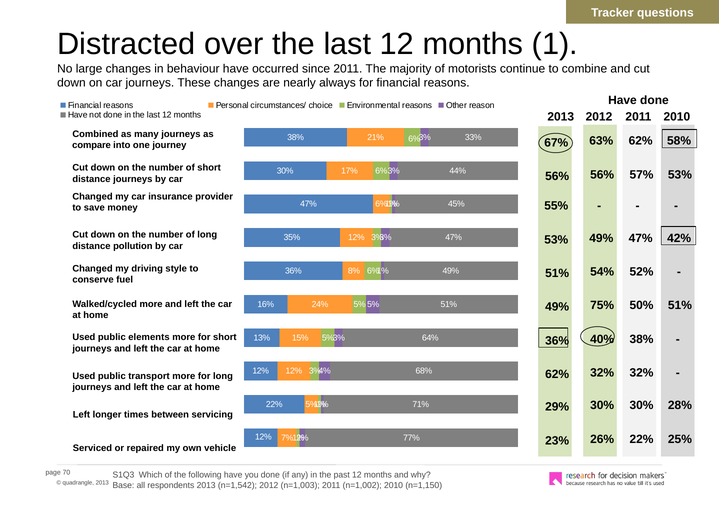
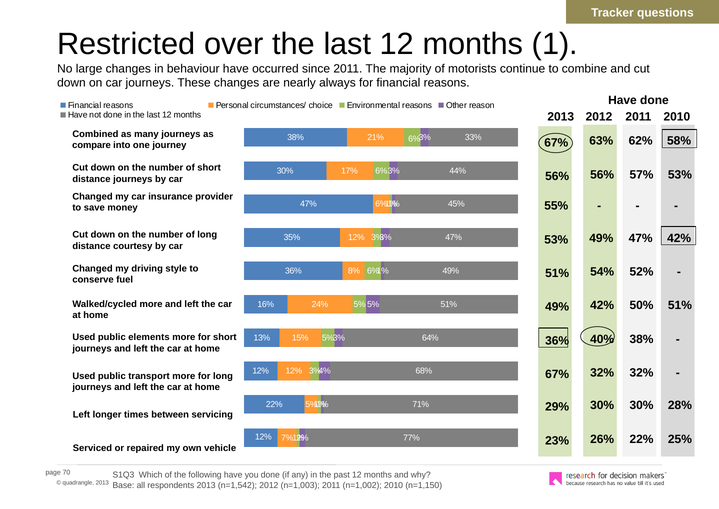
Distracted: Distracted -> Restricted
pollution: pollution -> courtesy
75% at (602, 305): 75% -> 42%
62% at (557, 374): 62% -> 67%
